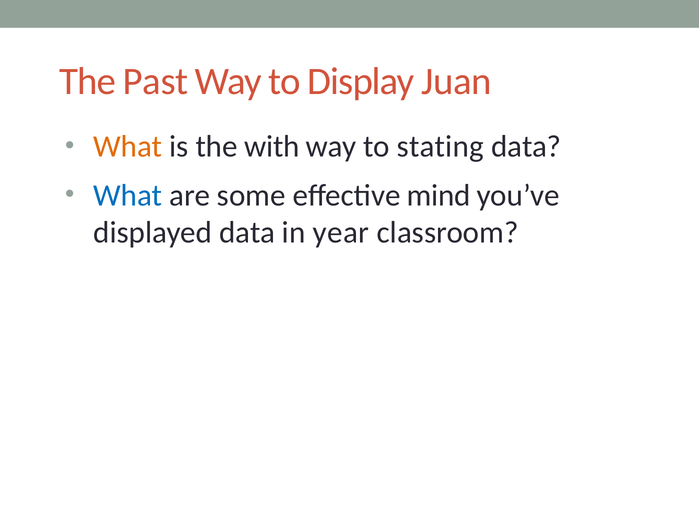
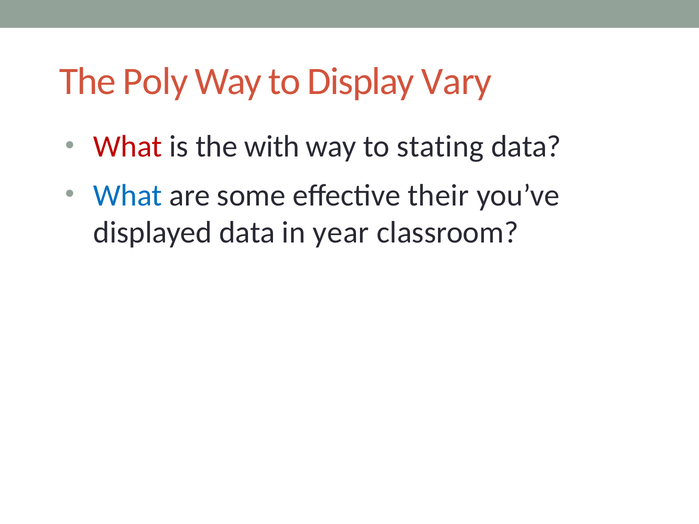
Past: Past -> Poly
Juan: Juan -> Vary
What at (128, 147) colour: orange -> red
mind: mind -> their
